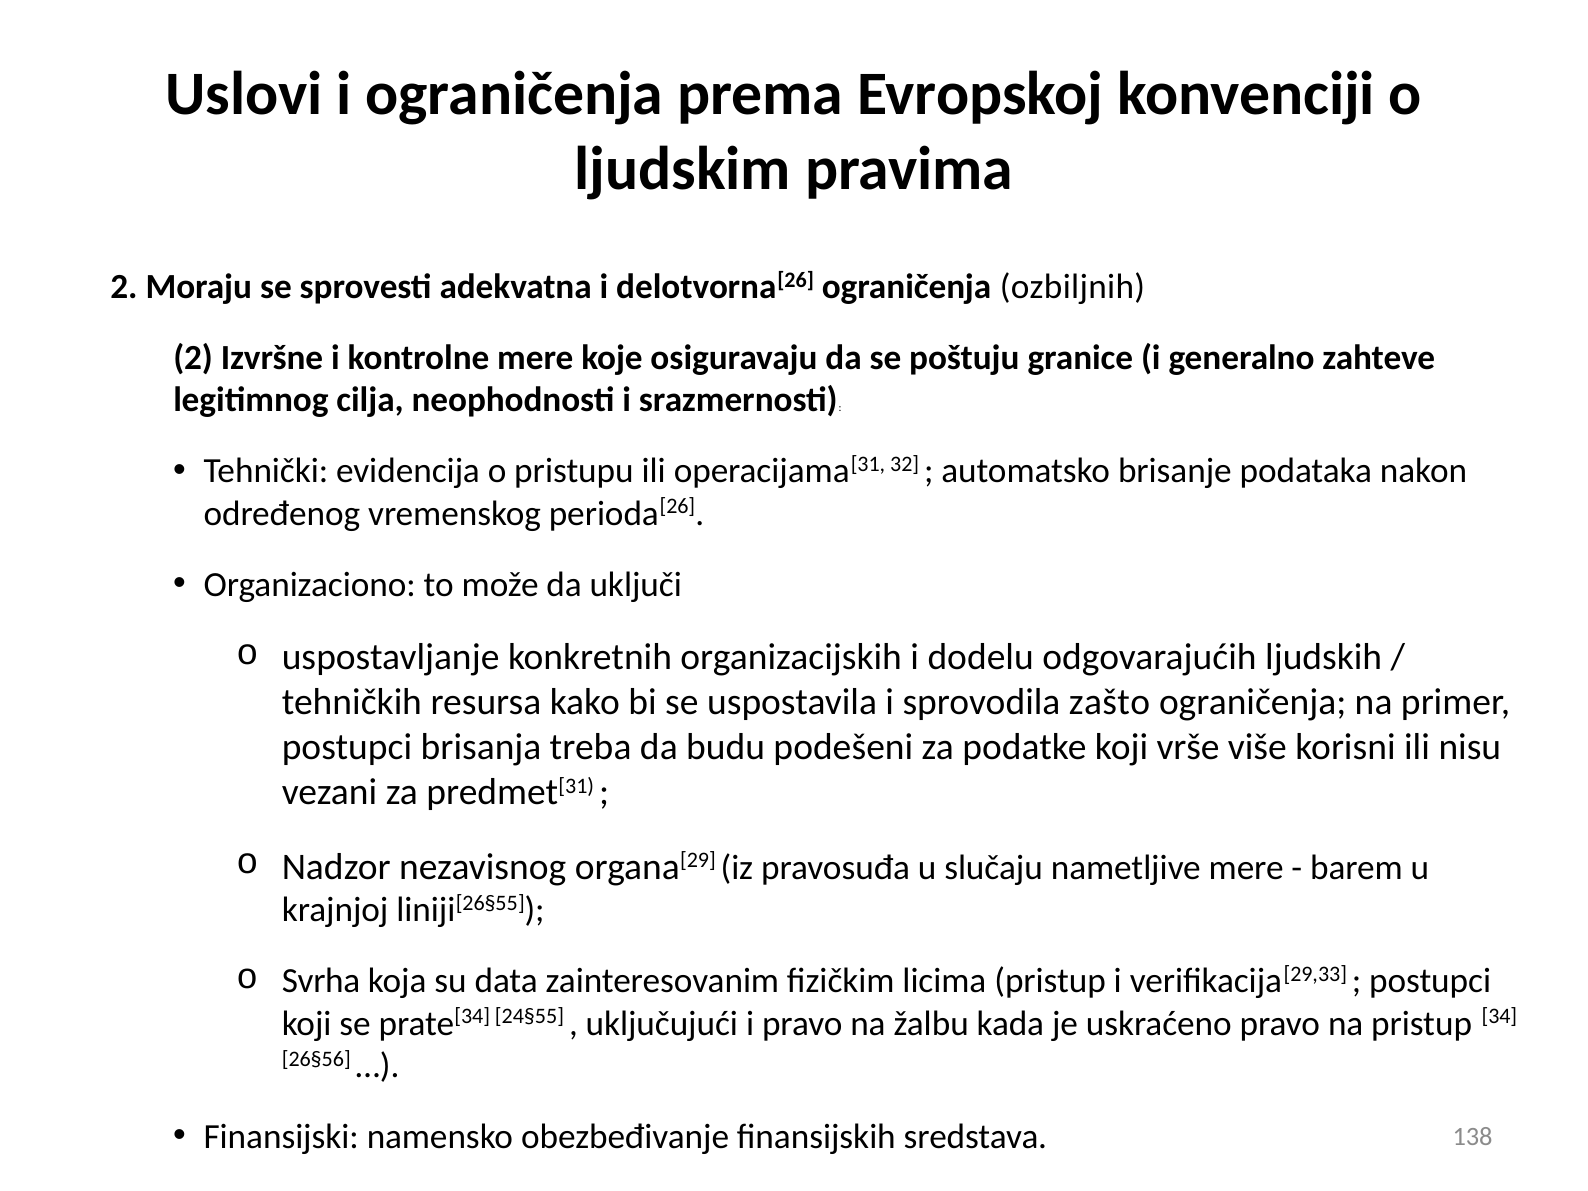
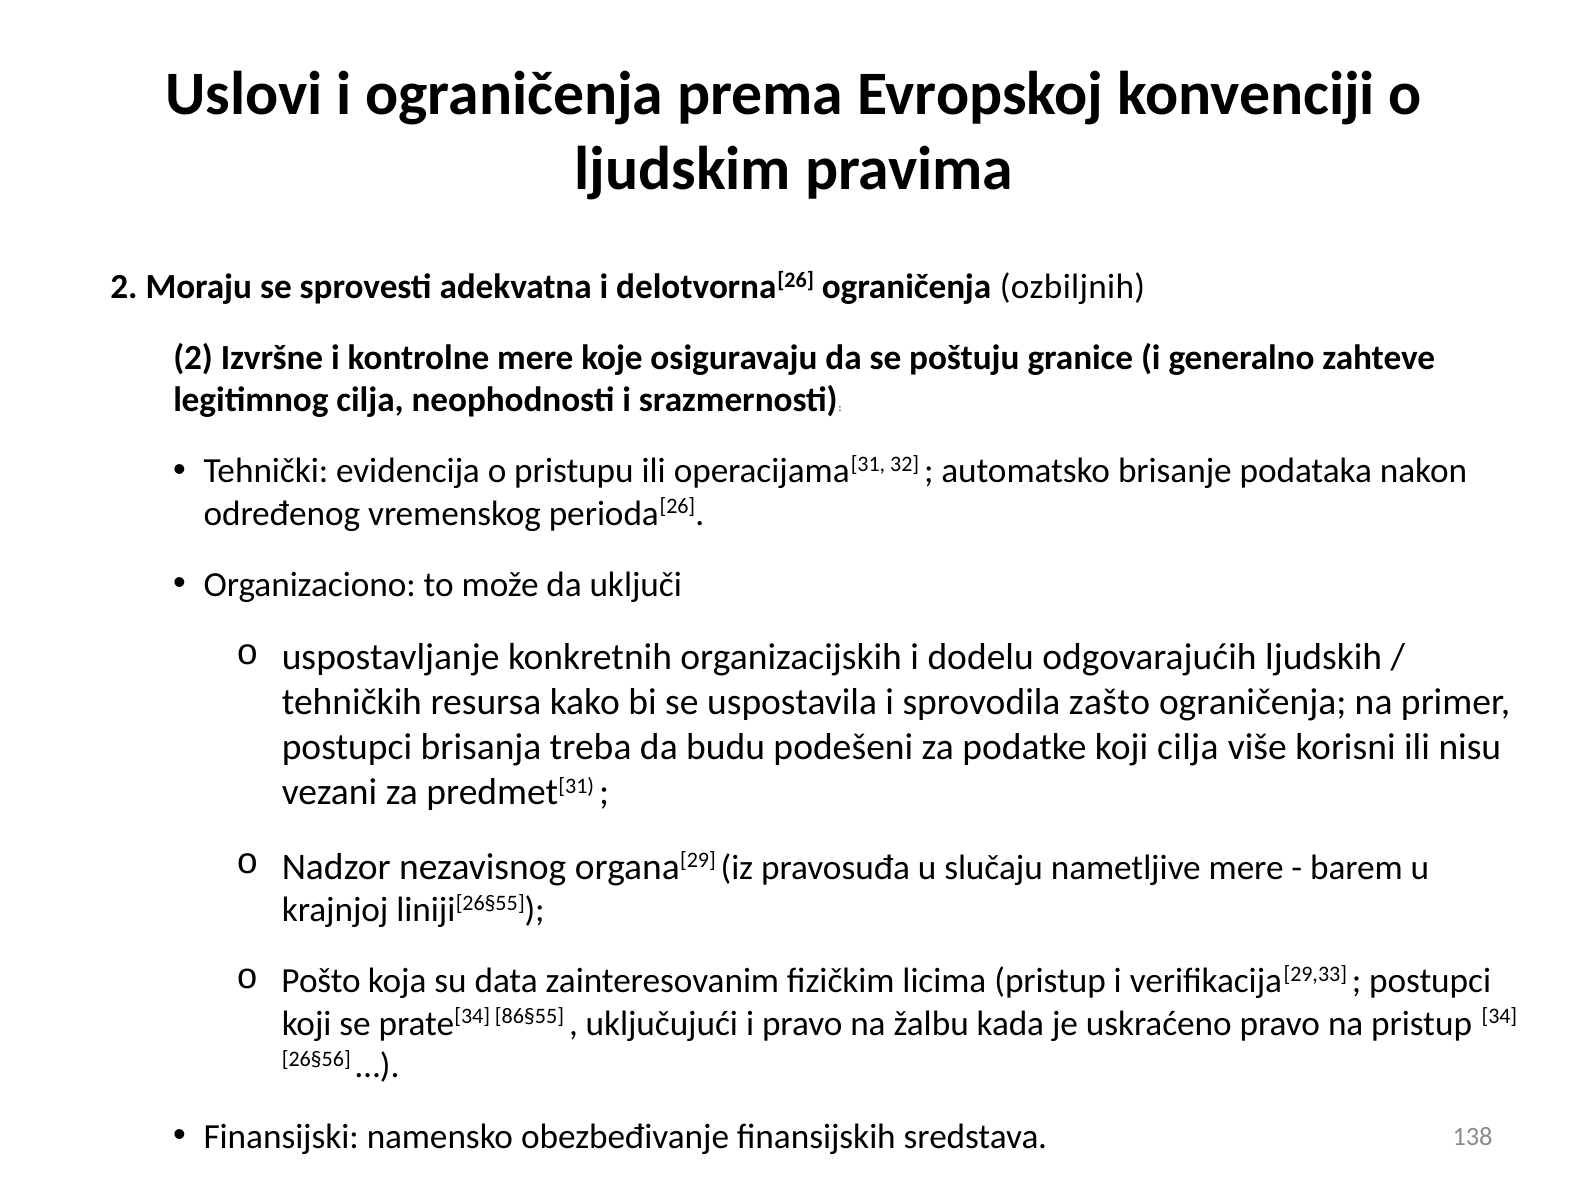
koji vrše: vrše -> cilja
Svrha: Svrha -> Pošto
24§55: 24§55 -> 86§55
